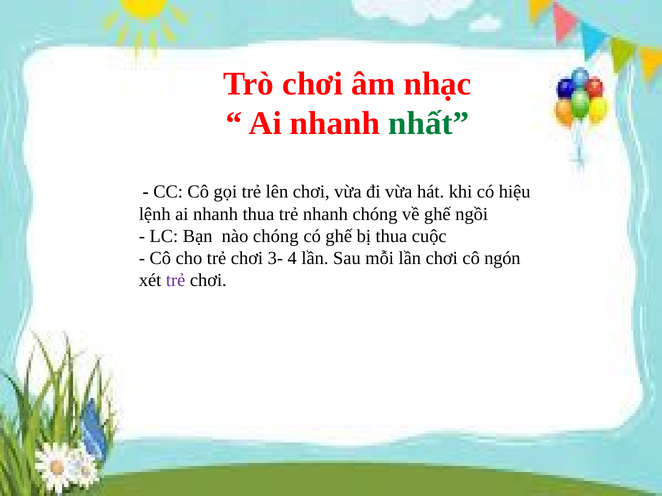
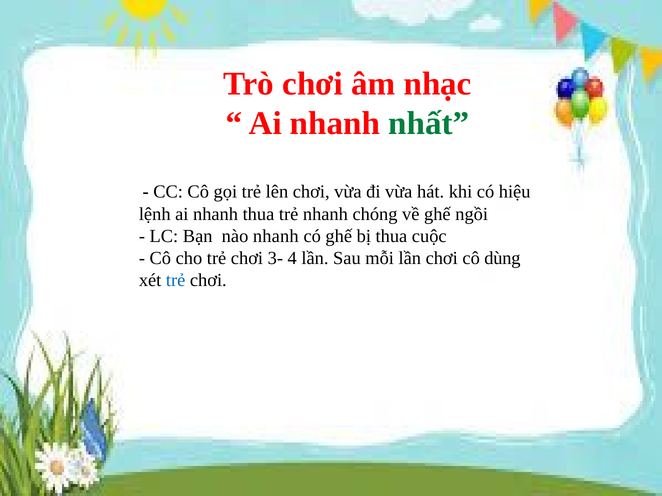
nào chóng: chóng -> nhanh
ngón: ngón -> dùng
trẻ at (176, 280) colour: purple -> blue
